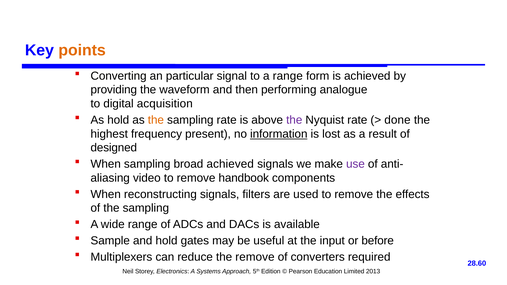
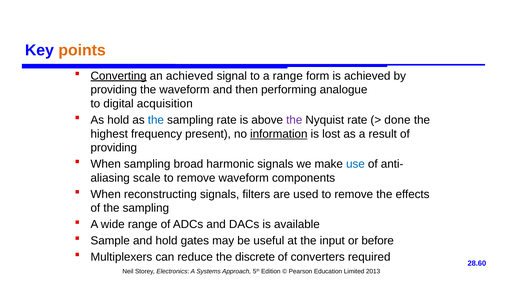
Converting underline: none -> present
an particular: particular -> achieved
the at (156, 120) colour: orange -> blue
designed at (114, 148): designed -> providing
broad achieved: achieved -> harmonic
use colour: purple -> blue
video: video -> scale
remove handbook: handbook -> waveform
the remove: remove -> discrete
